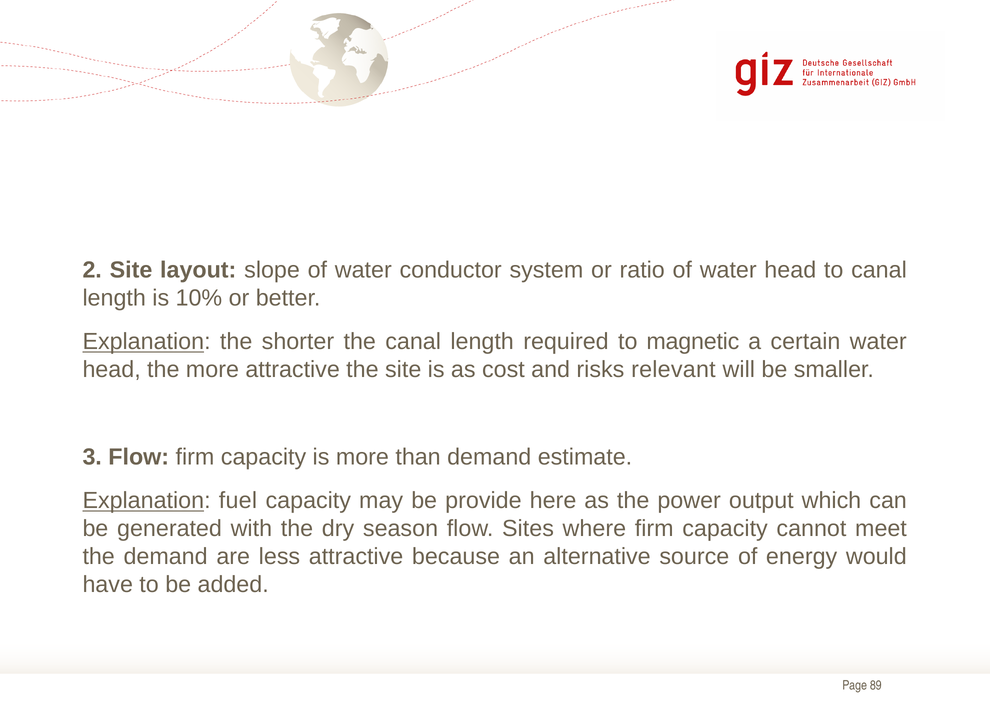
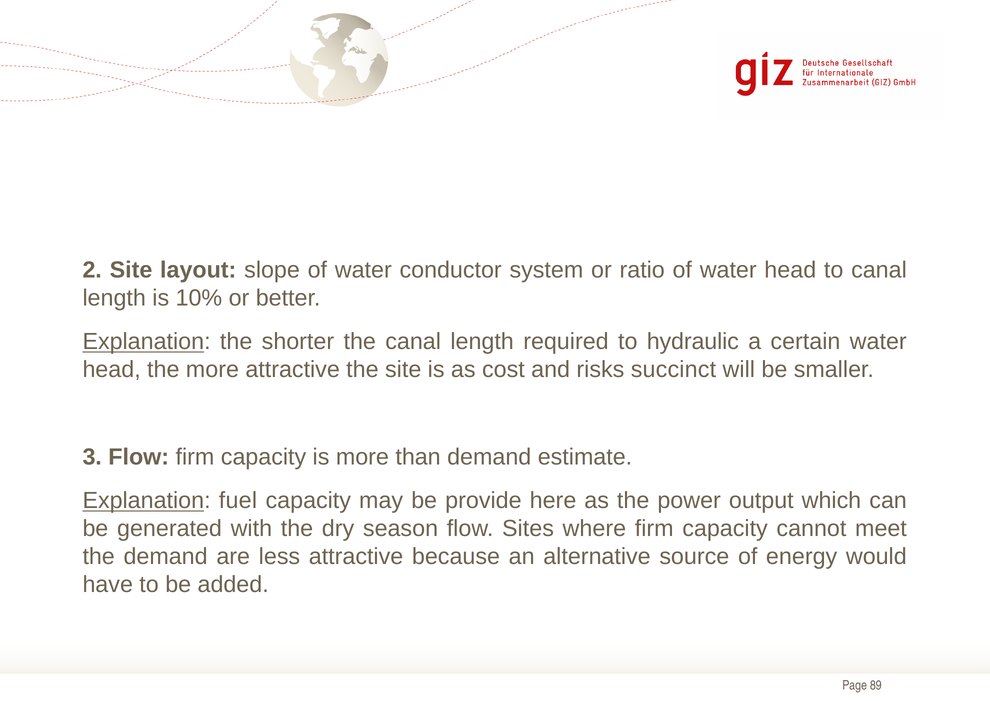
magnetic: magnetic -> hydraulic
relevant: relevant -> succinct
